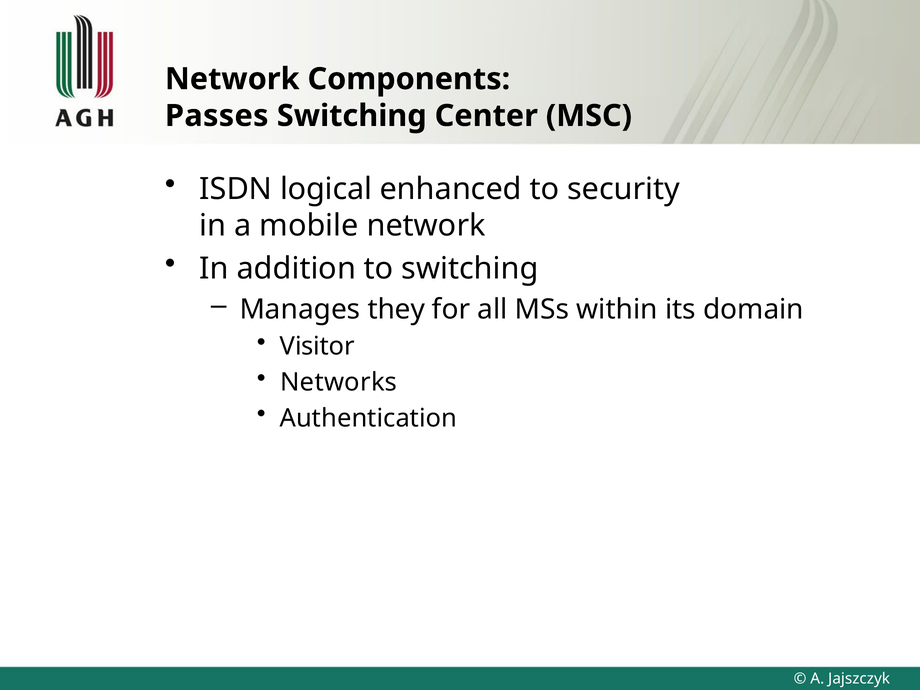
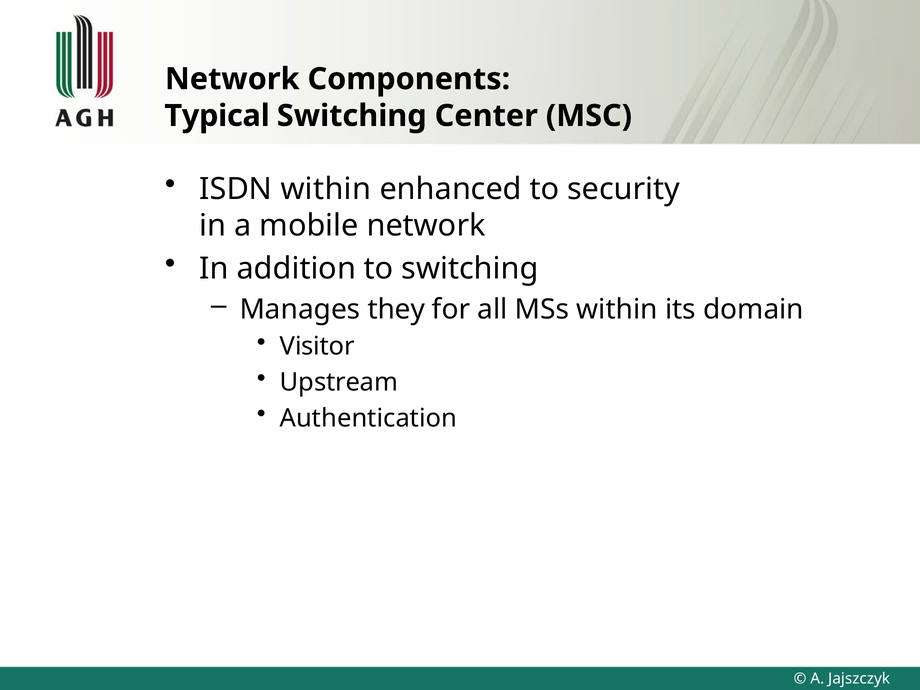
Passes: Passes -> Typical
ISDN logical: logical -> within
Networks: Networks -> Upstream
